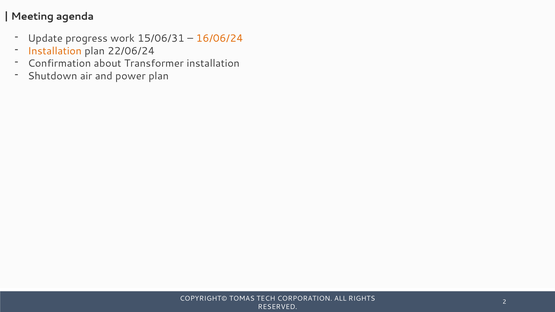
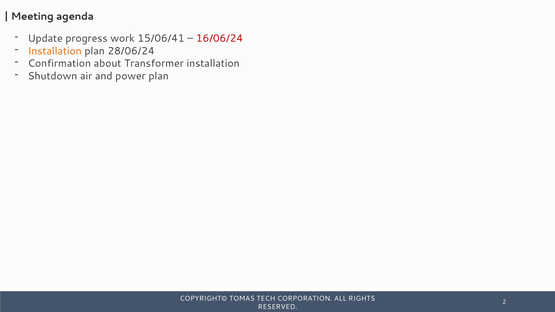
15/06/31: 15/06/31 -> 15/06/41
16/06/24 colour: orange -> red
22/06/24: 22/06/24 -> 28/06/24
